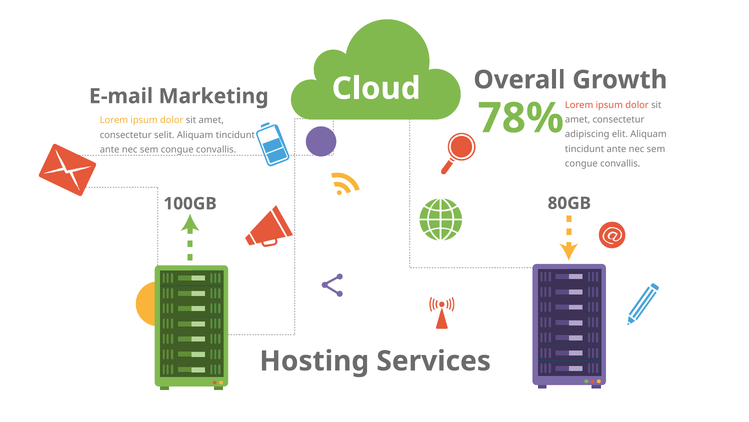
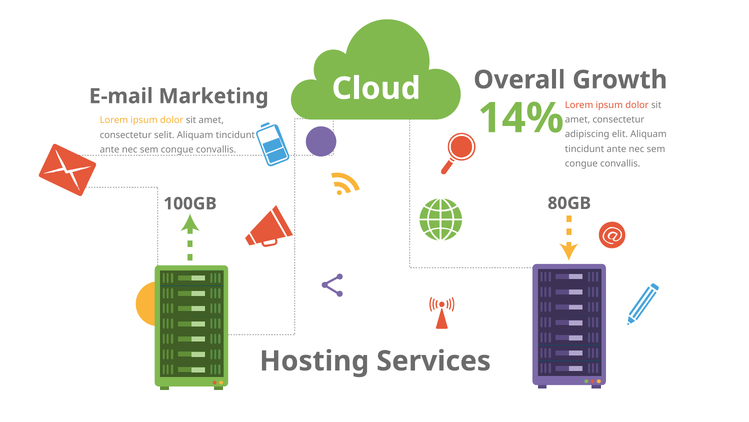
78%: 78% -> 14%
